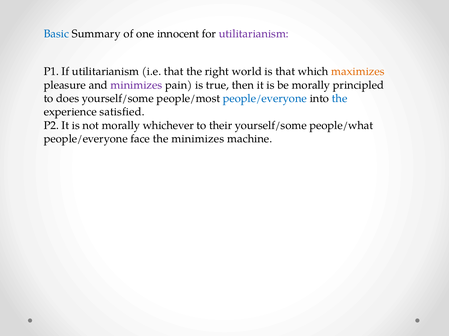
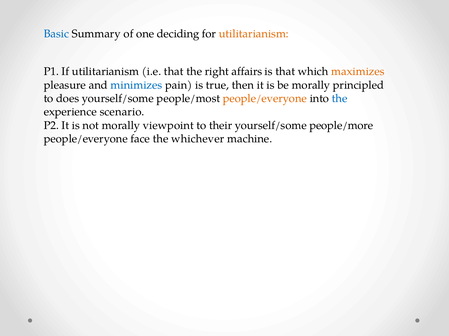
innocent: innocent -> deciding
utilitarianism at (254, 34) colour: purple -> orange
world: world -> affairs
minimizes at (136, 85) colour: purple -> blue
people/everyone at (265, 99) colour: blue -> orange
satisfied: satisfied -> scenario
whichever: whichever -> viewpoint
people/what: people/what -> people/more
the minimizes: minimizes -> whichever
